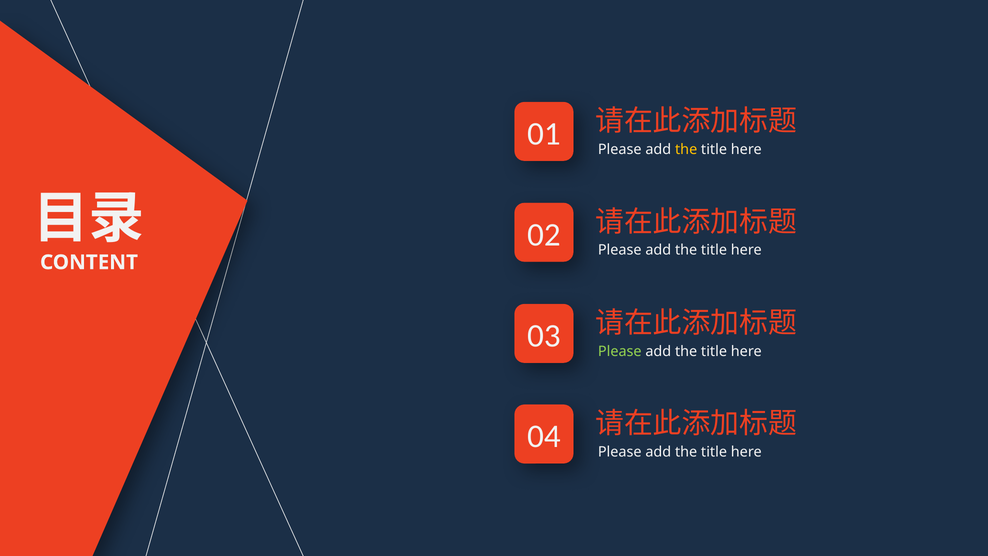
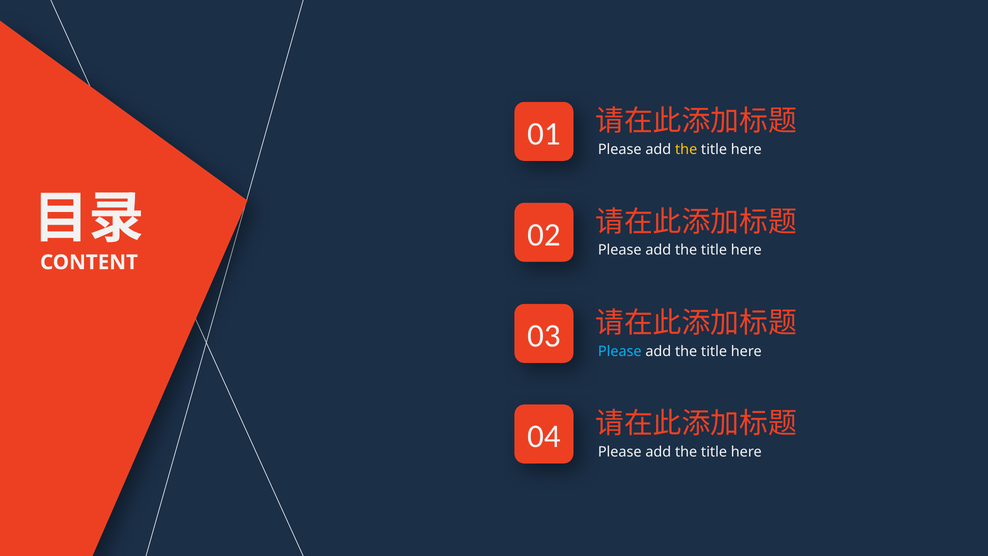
Please at (620, 351) colour: light green -> light blue
